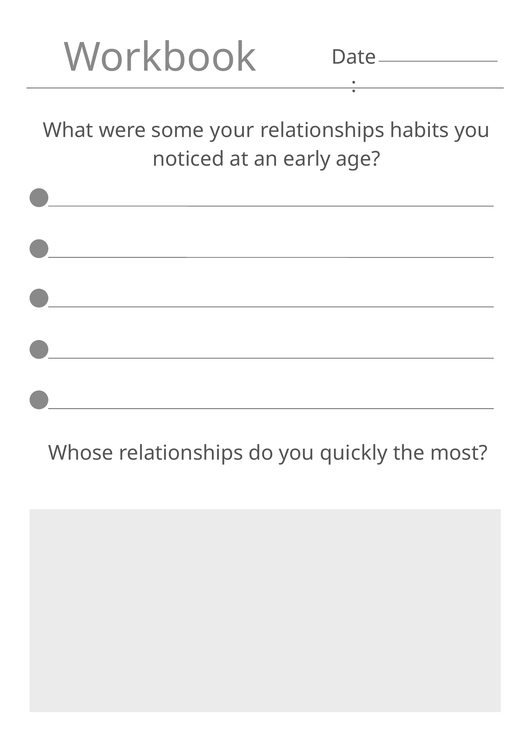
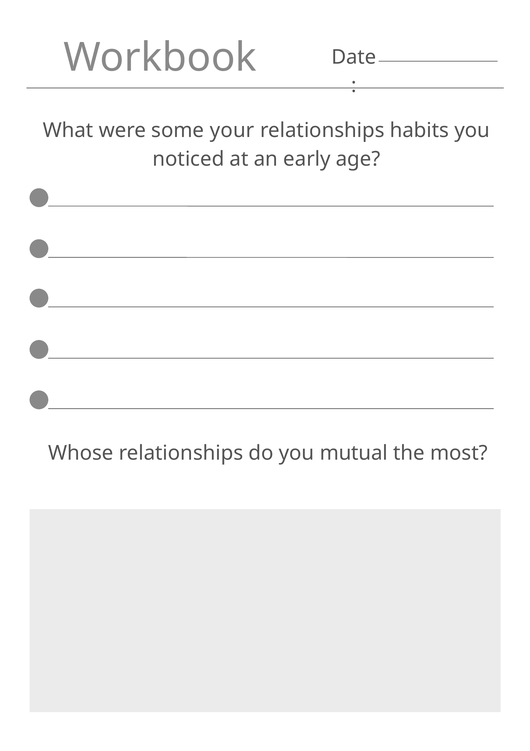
quickly: quickly -> mutual
